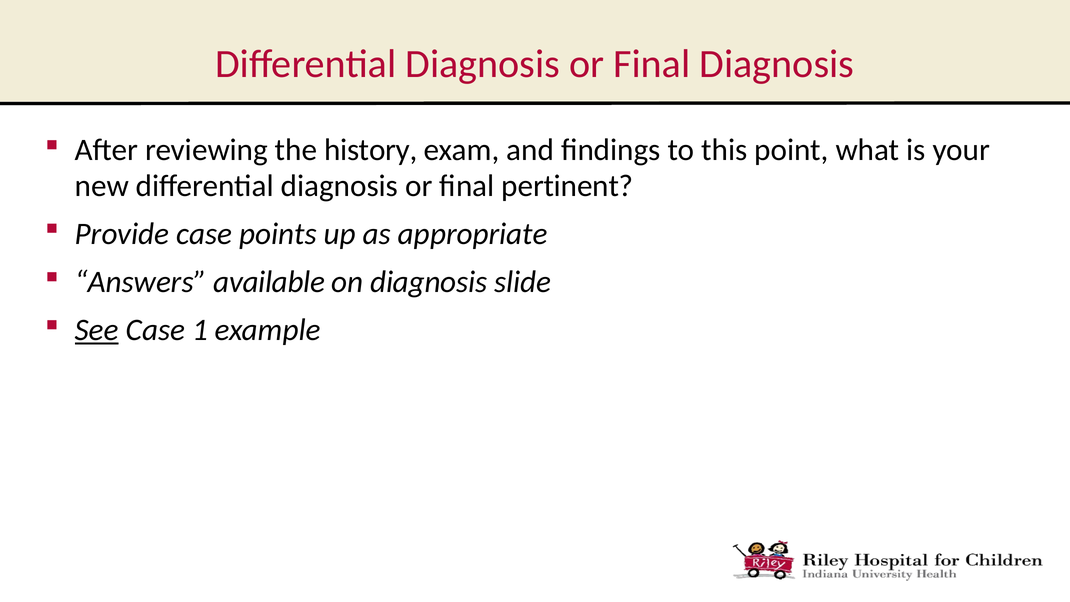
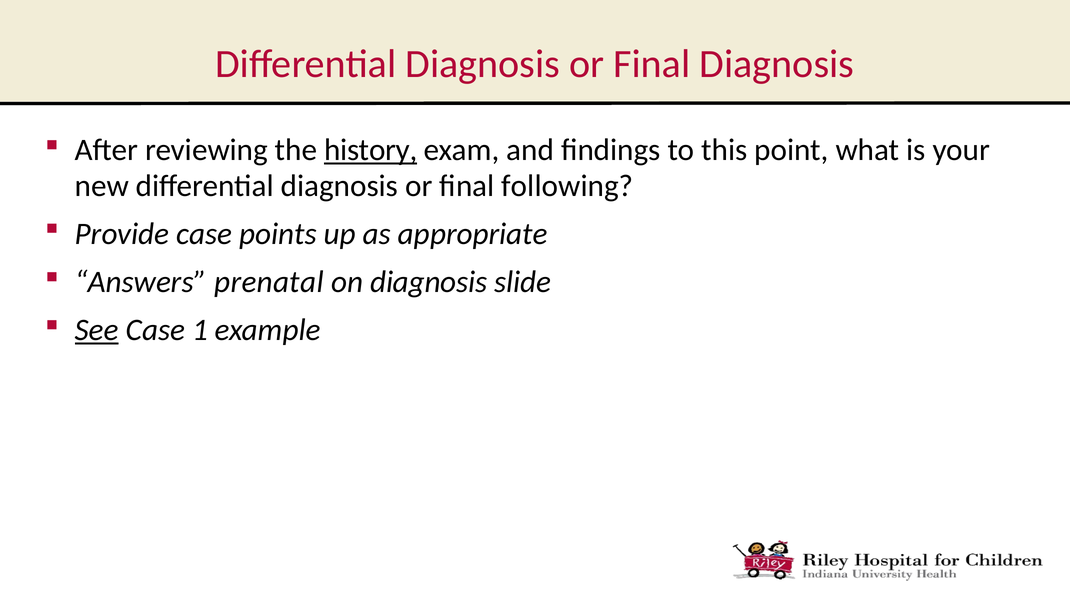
history underline: none -> present
pertinent: pertinent -> following
available: available -> prenatal
